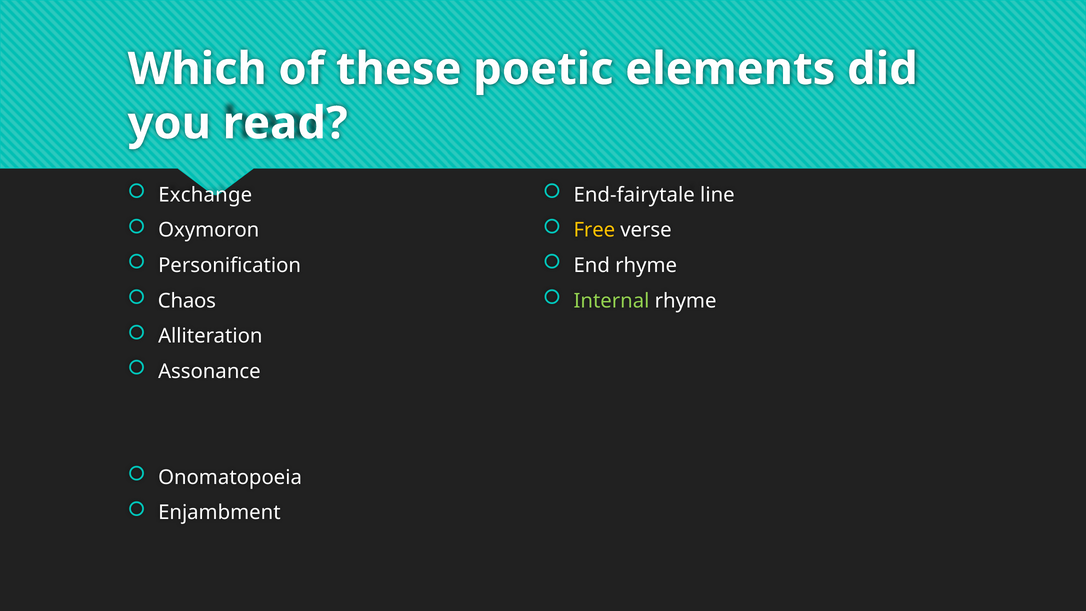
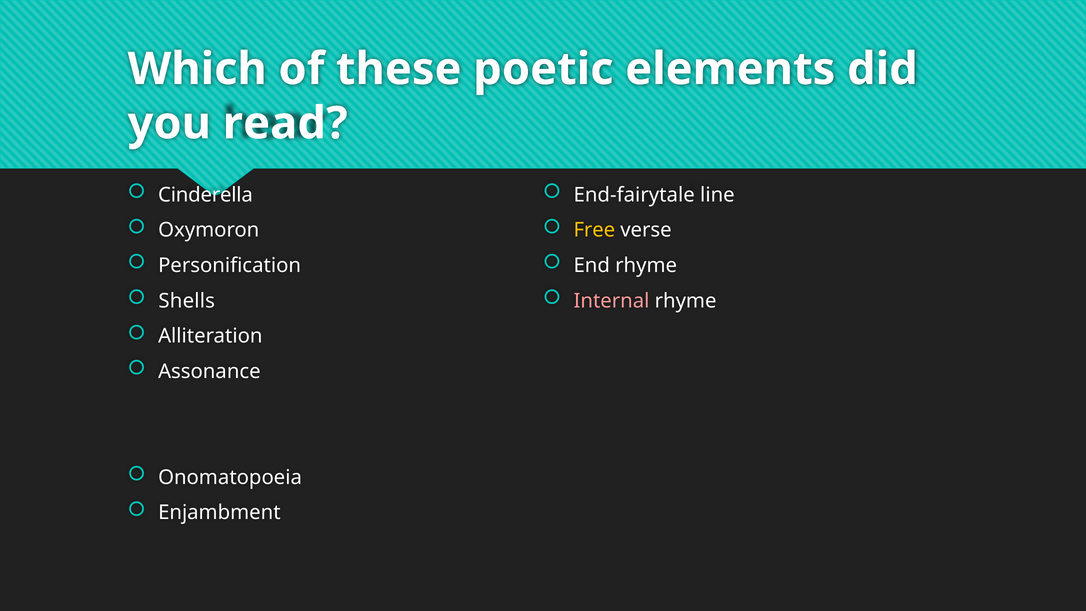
Exchange: Exchange -> Cinderella
Chaos: Chaos -> Shells
Internal colour: light green -> pink
